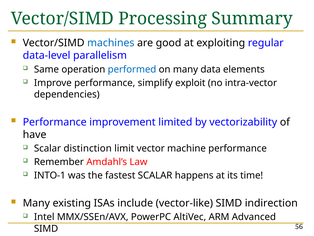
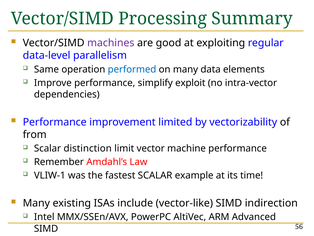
machines colour: blue -> purple
have: have -> from
INTO-1: INTO-1 -> VLIW-1
happens: happens -> example
